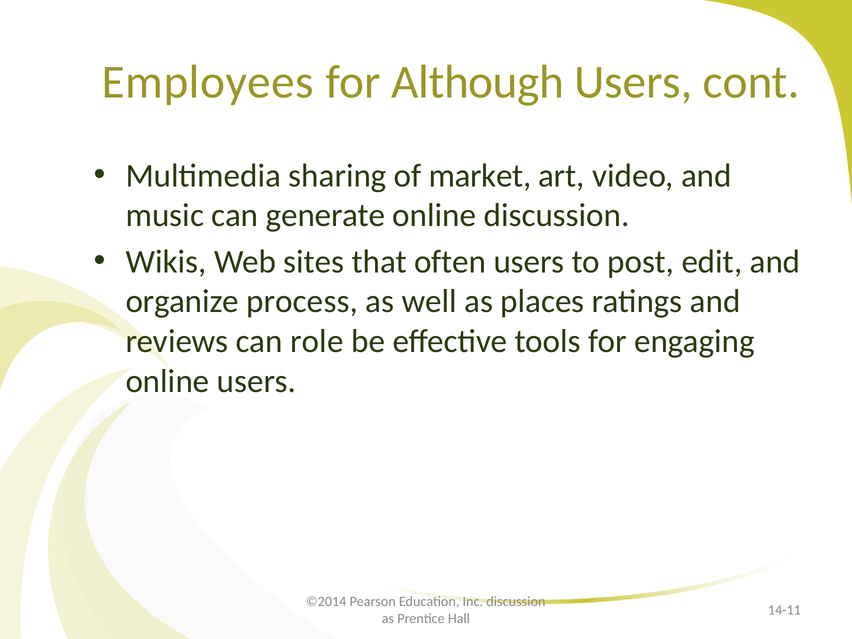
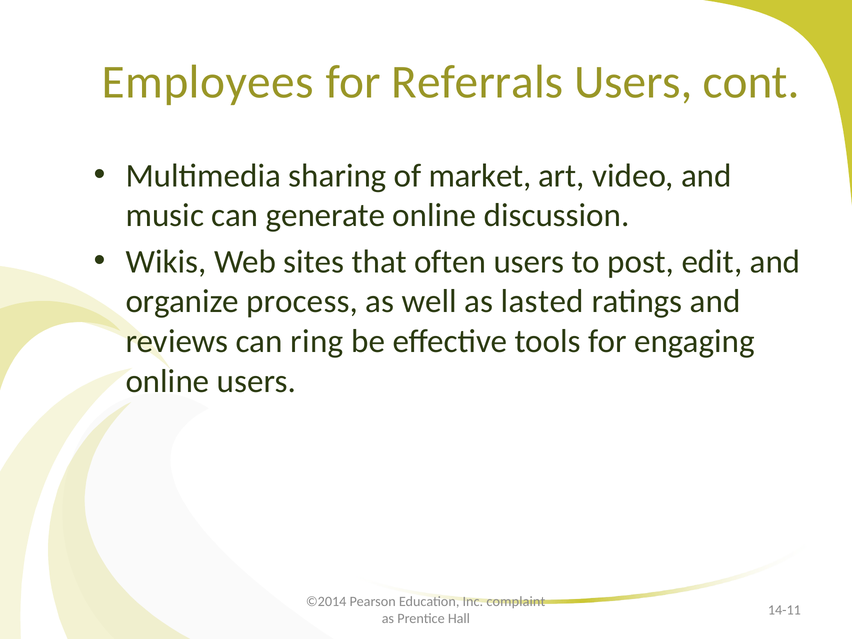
Although: Although -> Referrals
places: places -> lasted
role: role -> ring
Inc discussion: discussion -> complaint
